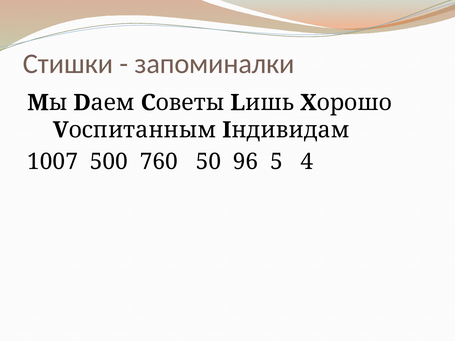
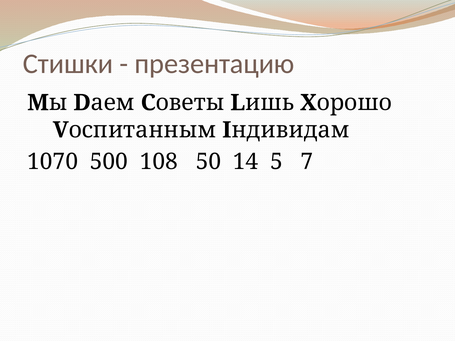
запоминалки: запоминалки -> презентацию
1007: 1007 -> 1070
760: 760 -> 108
96: 96 -> 14
4: 4 -> 7
